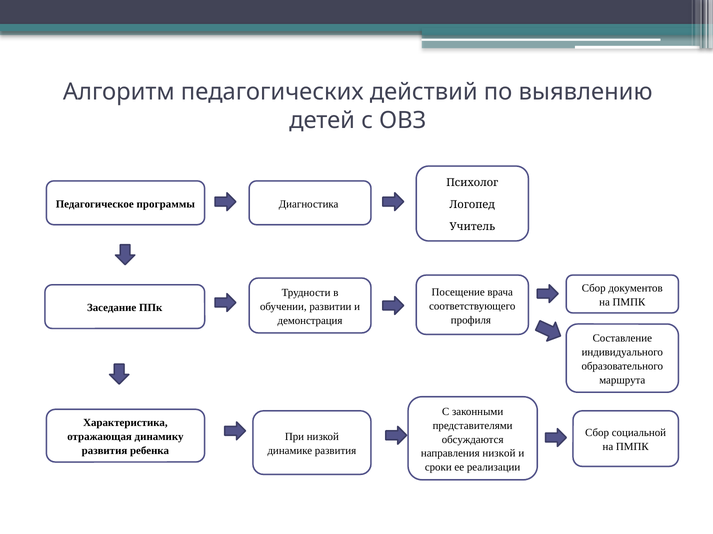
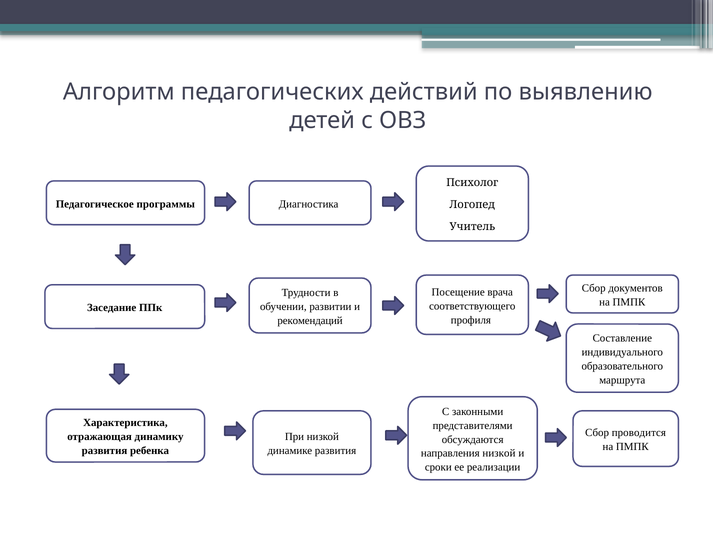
демонстрация: демонстрация -> рекомендаций
социальной: социальной -> проводится
